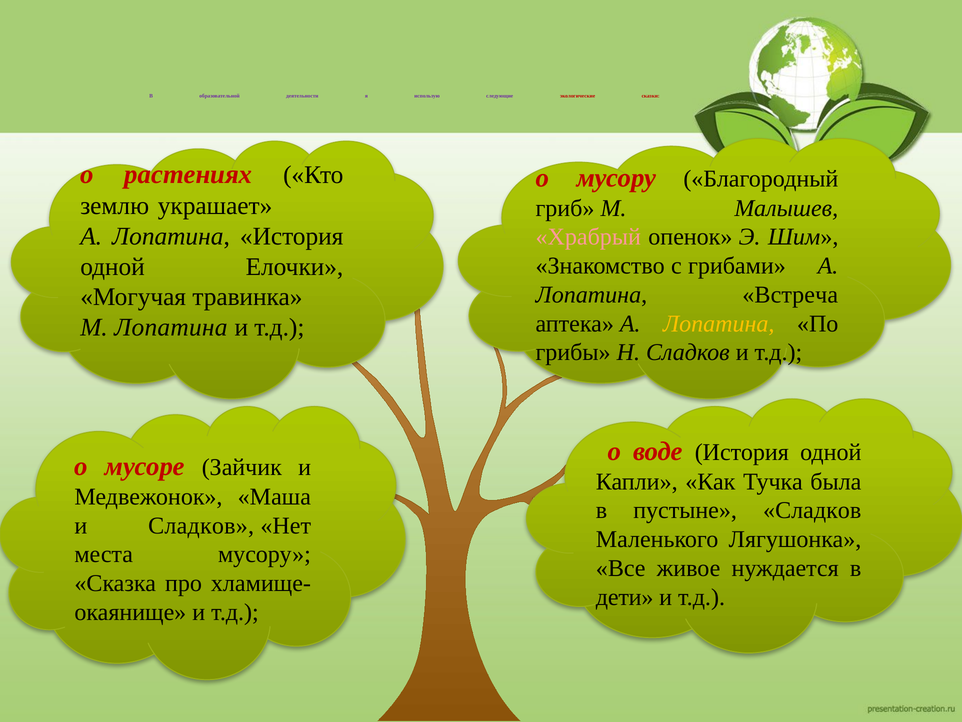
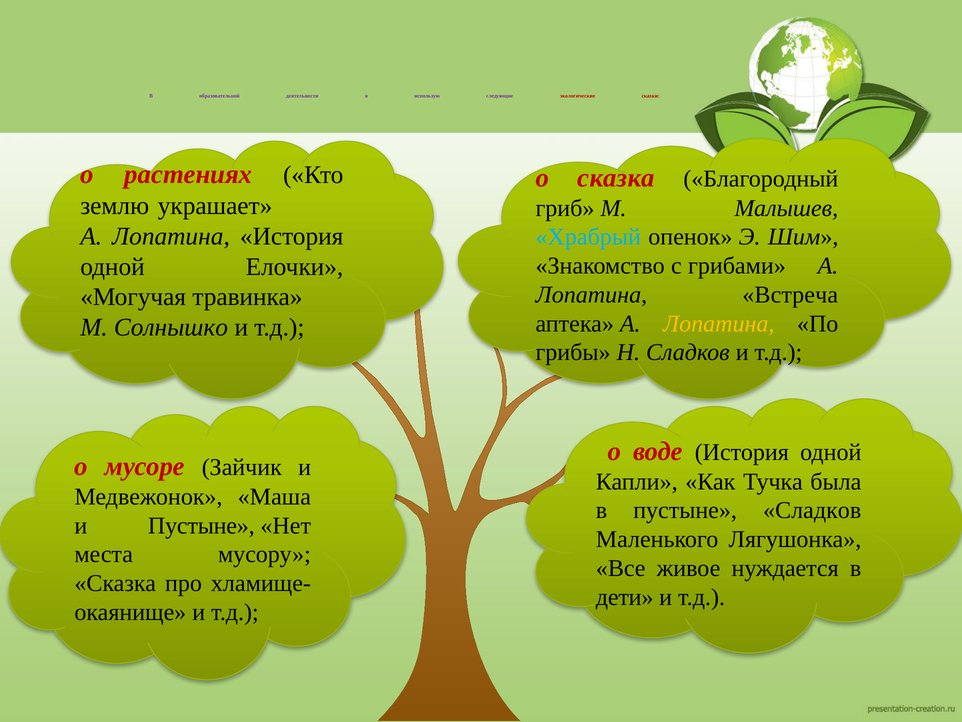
о мусору: мусору -> сказка
Храбрый colour: pink -> light blue
М Лопатина: Лопатина -> Солнышко
и Сладков: Сладков -> Пустыне
